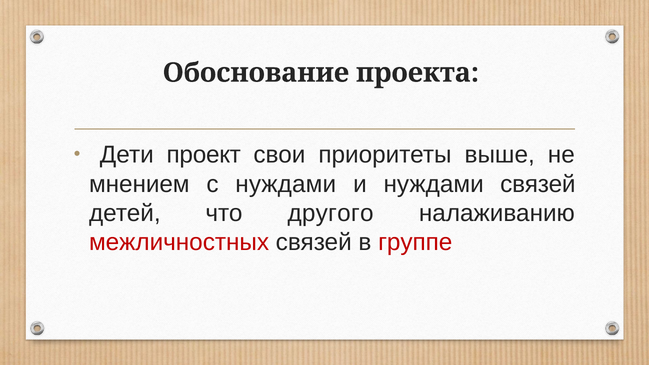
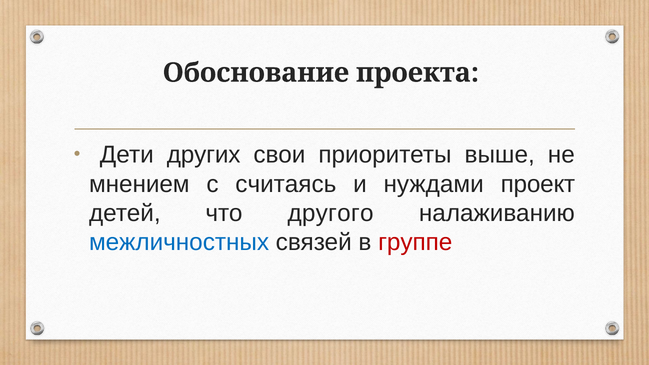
проект: проект -> других
с нуждами: нуждами -> считаясь
нуждами связей: связей -> проект
межличностных colour: red -> blue
